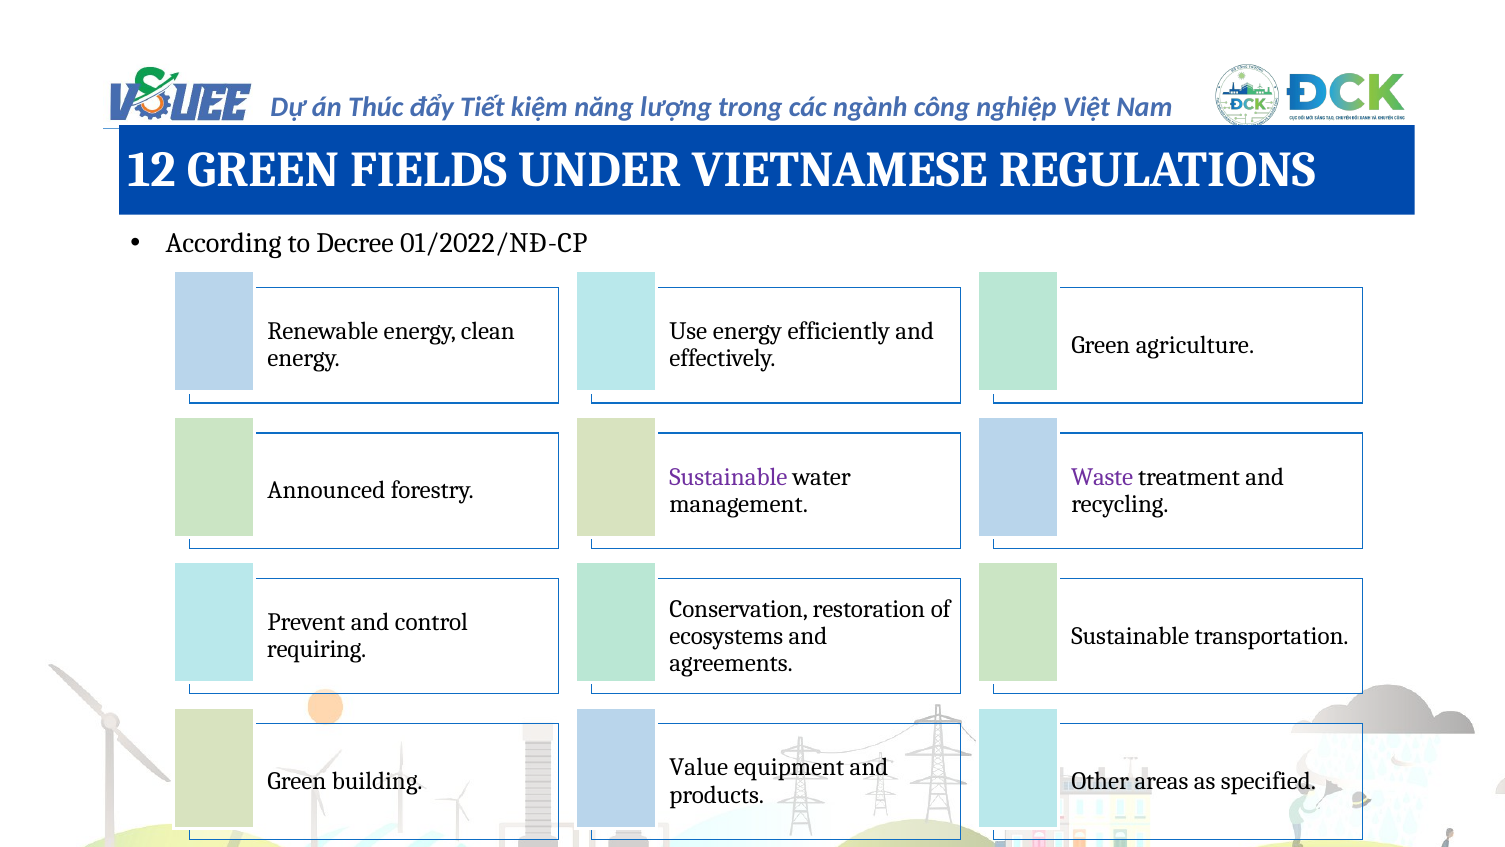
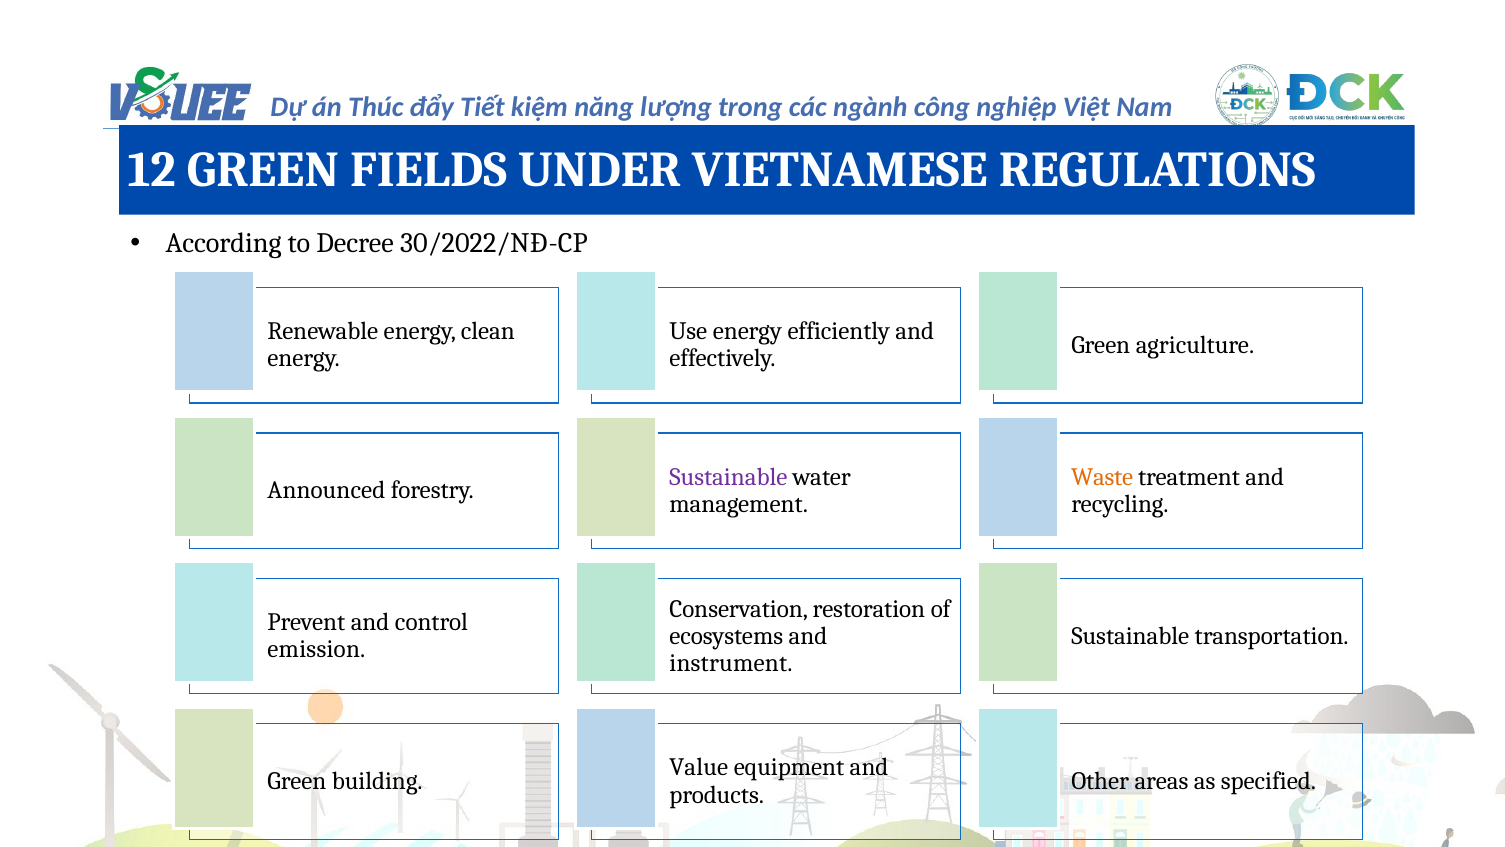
01/2022/NĐ-CP: 01/2022/NĐ-CP -> 30/2022/NĐ-CP
Waste colour: purple -> orange
requiring: requiring -> emission
agreements: agreements -> instrument
